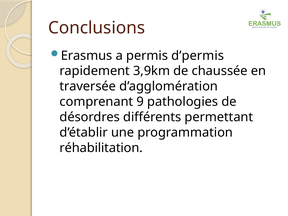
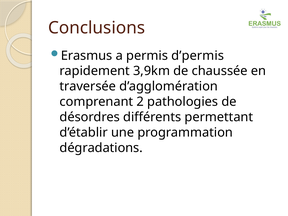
9: 9 -> 2
réhabilitation: réhabilitation -> dégradations
